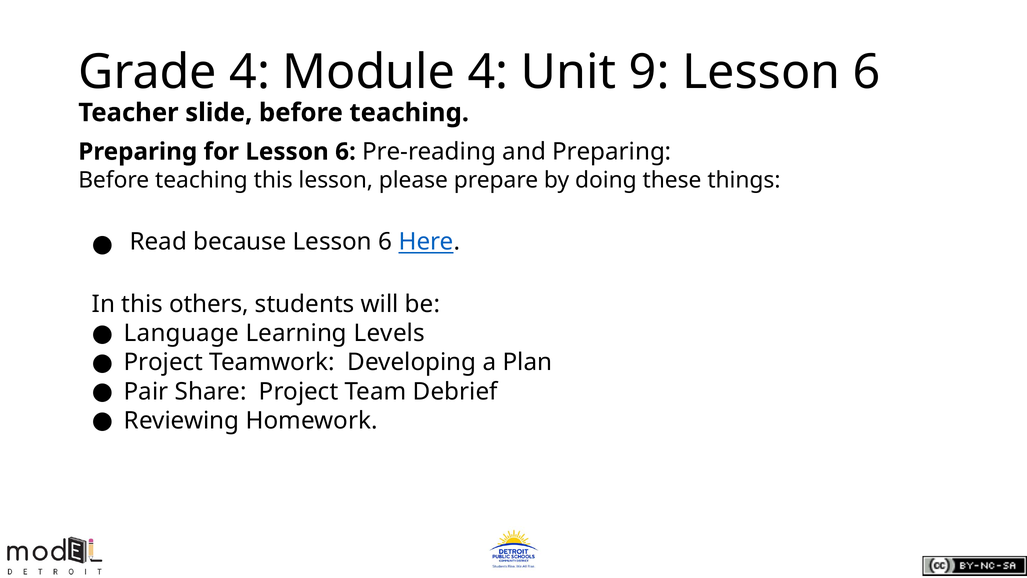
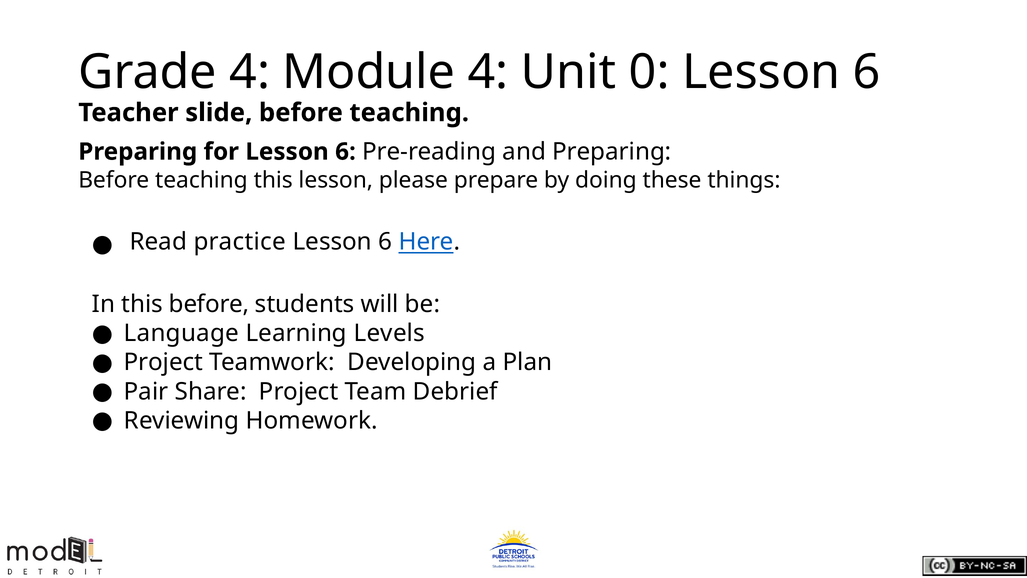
9: 9 -> 0
because: because -> practice
this others: others -> before
